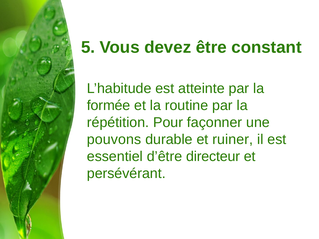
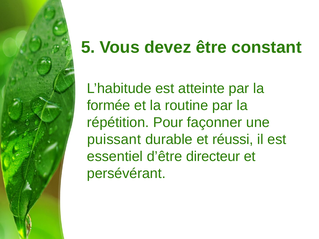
pouvons: pouvons -> puissant
ruiner: ruiner -> réussi
